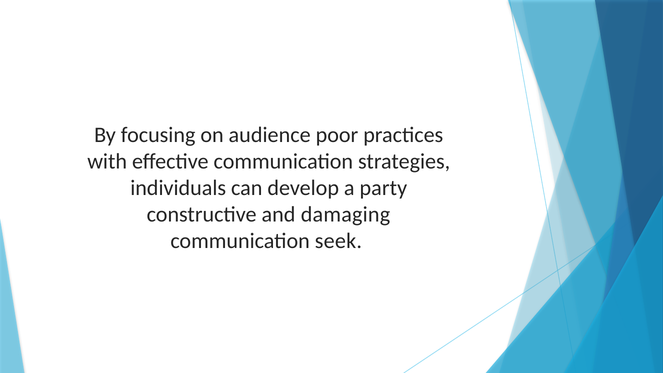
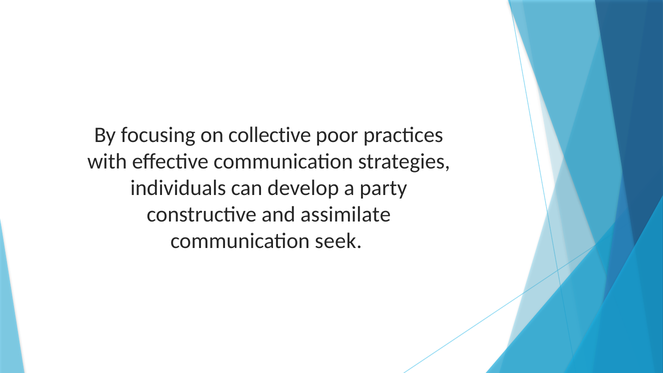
audience: audience -> collective
damaging: damaging -> assimilate
